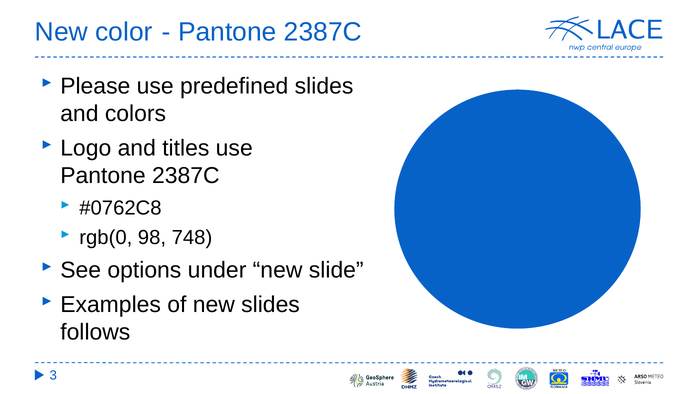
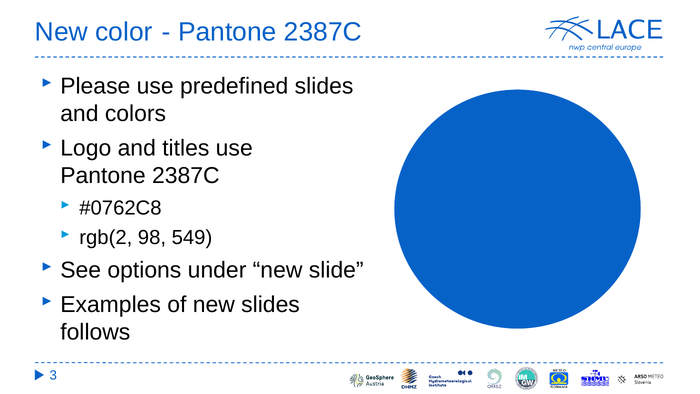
rgb(0: rgb(0 -> rgb(2
748: 748 -> 549
